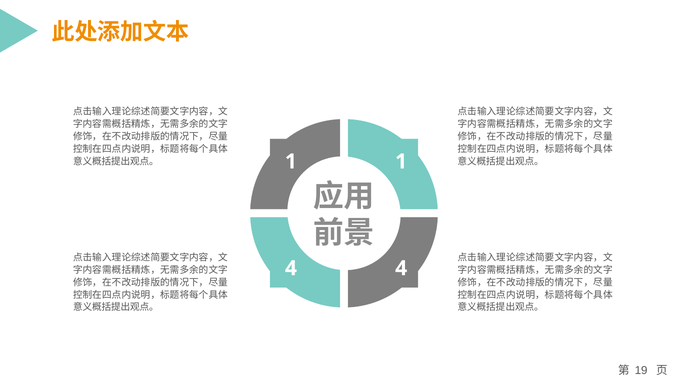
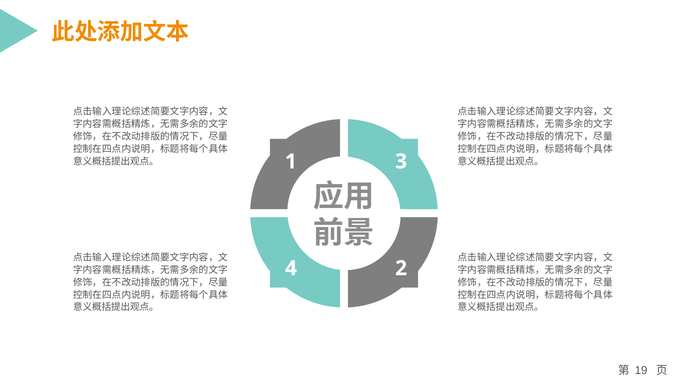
1 1: 1 -> 3
4 4: 4 -> 2
